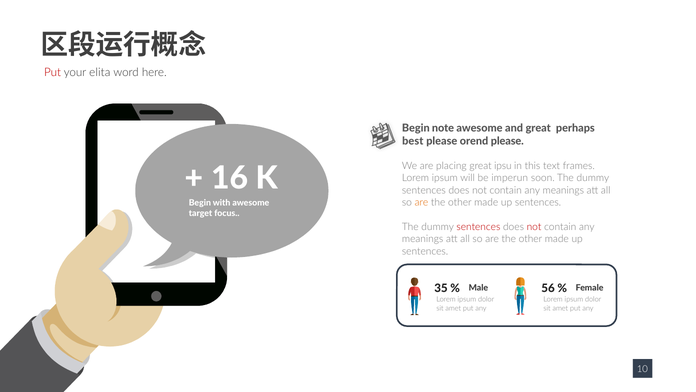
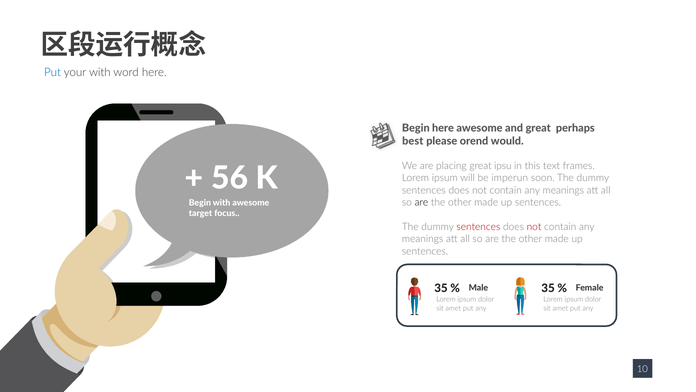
Put at (53, 72) colour: red -> blue
your elita: elita -> with
Begin note: note -> here
orend please: please -> would
16: 16 -> 56
are at (421, 202) colour: orange -> black
Male 56: 56 -> 35
